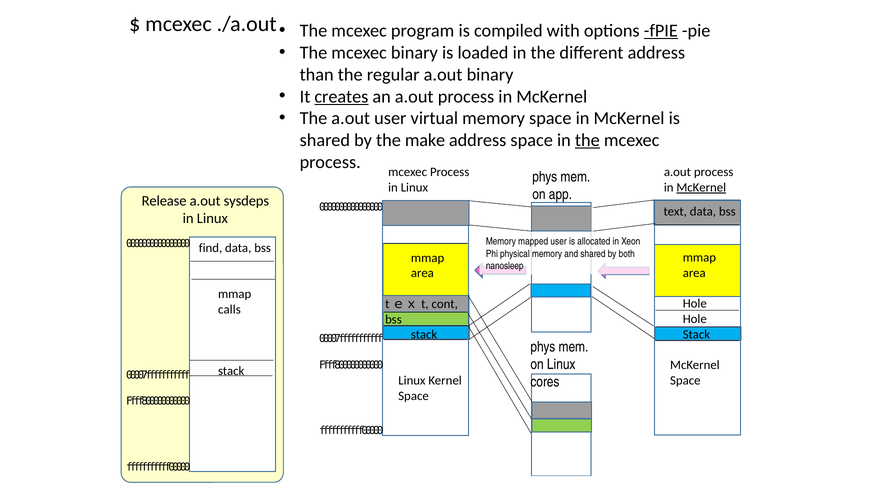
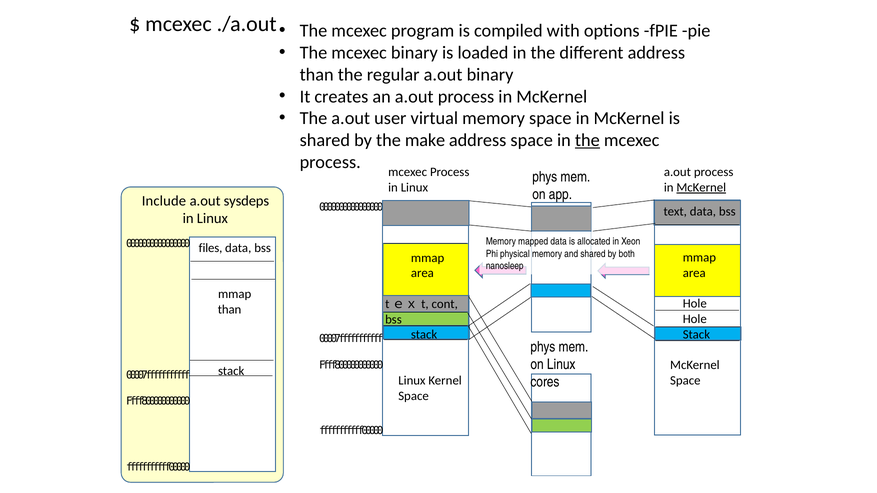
fPIE underline: present -> none
creates underline: present -> none
Release: Release -> Include
mapped user: user -> data
find: find -> files
calls at (229, 310): calls -> than
